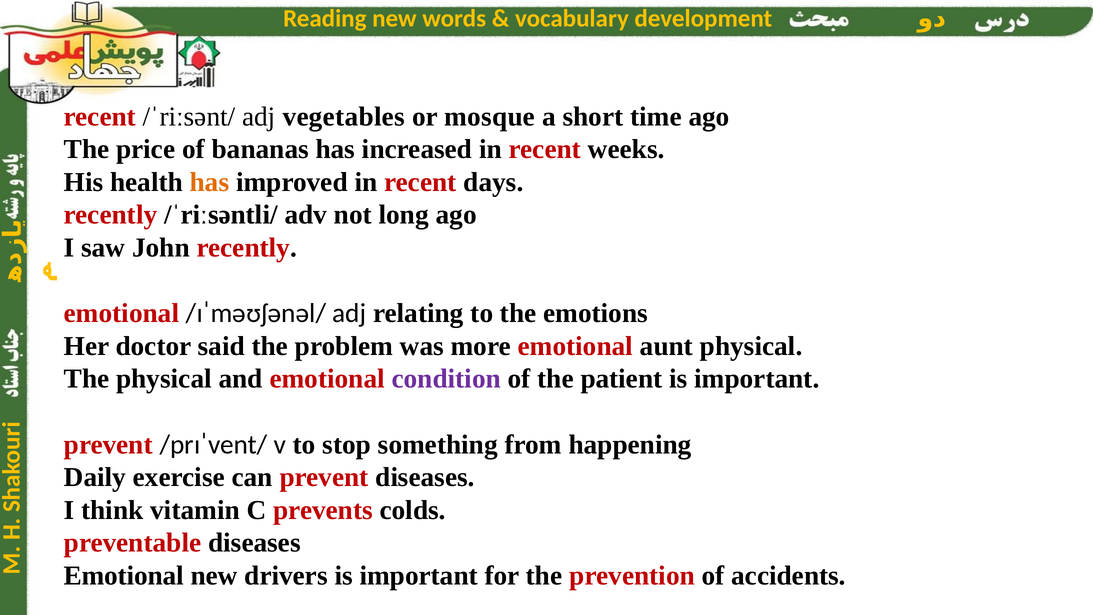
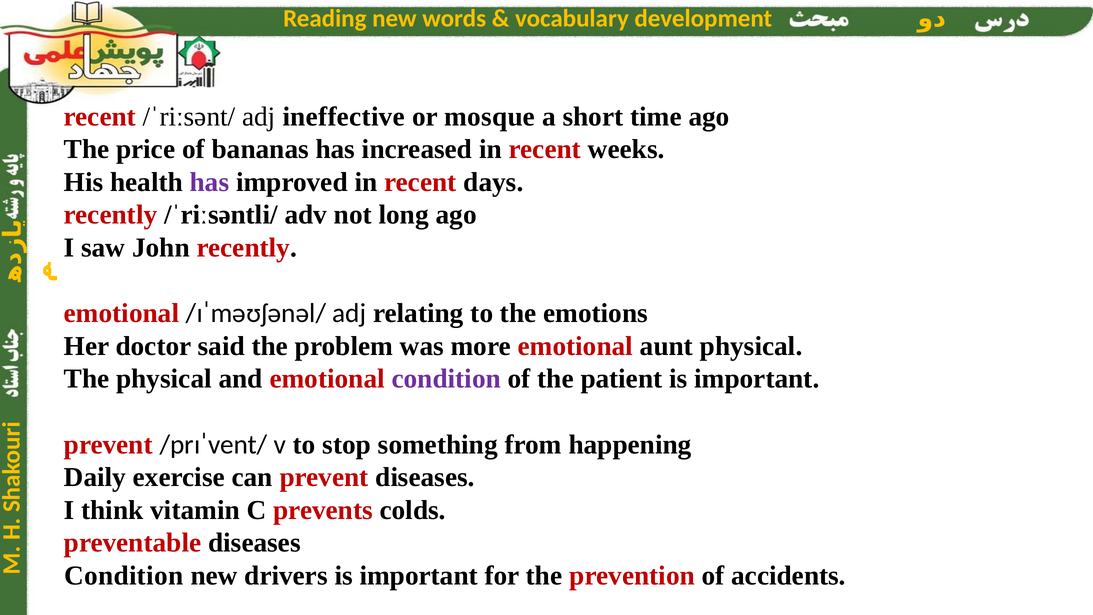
vegetables: vegetables -> ineffective
has at (209, 182) colour: orange -> purple
Emotional at (124, 576): Emotional -> Condition
